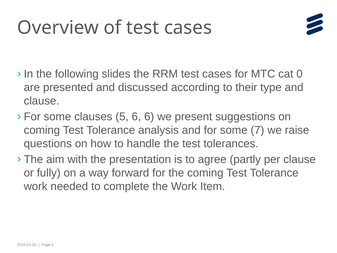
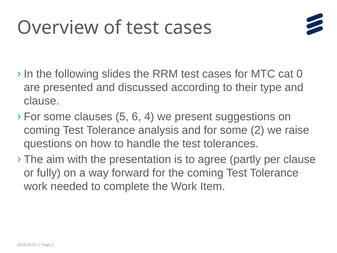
6 6: 6 -> 4
some 7: 7 -> 2
